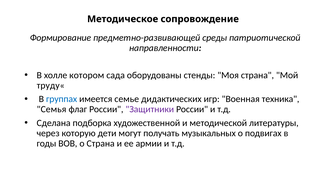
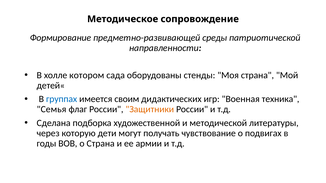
труду«: труду« -> детей«
семье: семье -> своим
Защитники colour: purple -> orange
музыкальных: музыкальных -> чувствование
